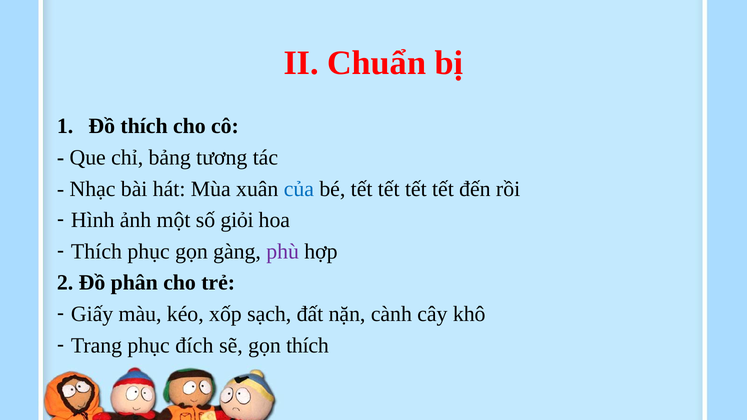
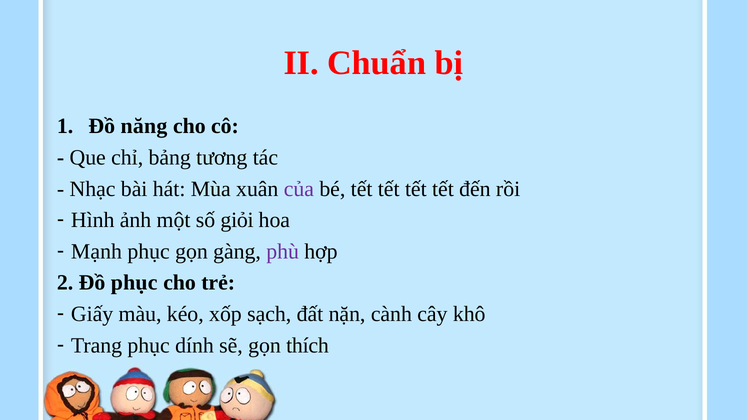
Đồ thích: thích -> năng
của colour: blue -> purple
Thích at (96, 252): Thích -> Mạnh
Đồ phân: phân -> phục
đích: đích -> dính
